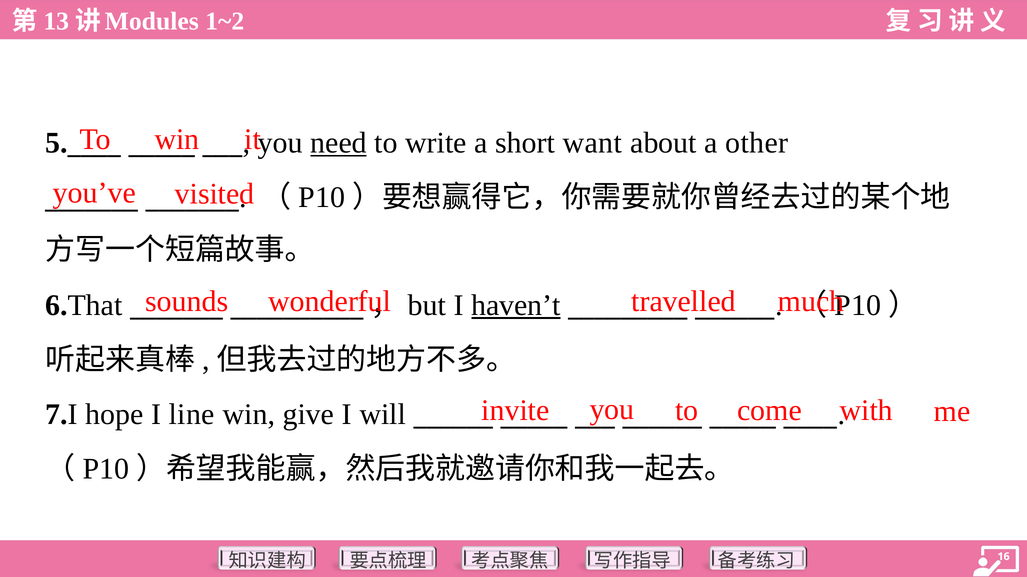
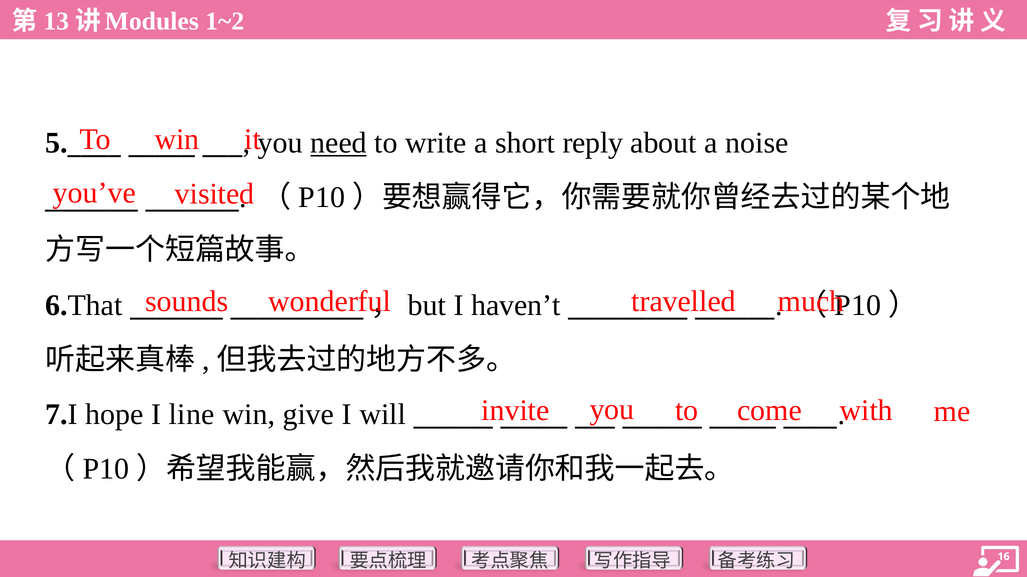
want: want -> reply
other: other -> noise
haven’t underline: present -> none
